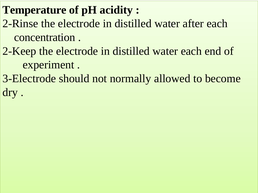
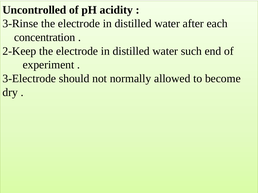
Temperature: Temperature -> Uncontrolled
2-Rinse: 2-Rinse -> 3-Rinse
water each: each -> such
